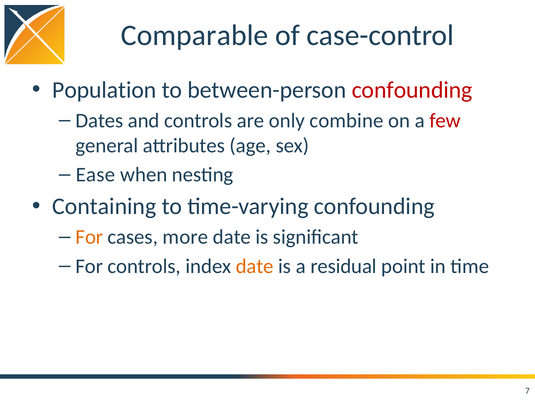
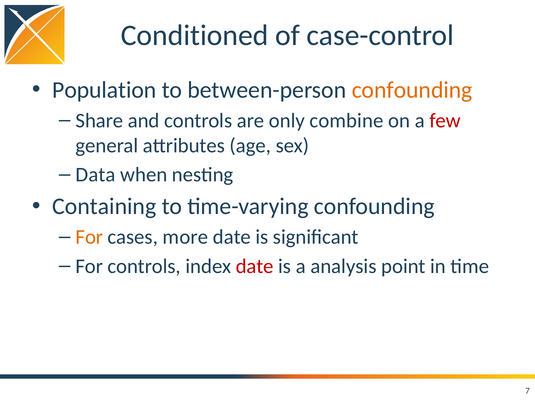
Comparable: Comparable -> Conditioned
confounding at (412, 90) colour: red -> orange
Dates: Dates -> Share
Ease: Ease -> Data
date at (255, 266) colour: orange -> red
residual: residual -> analysis
